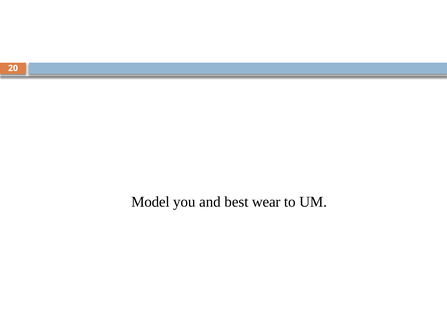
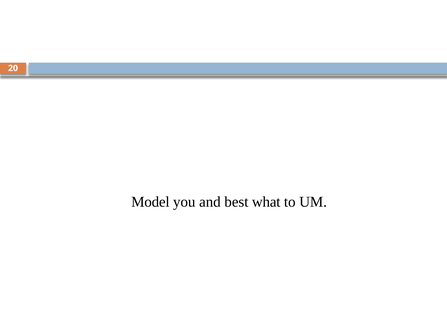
wear: wear -> what
